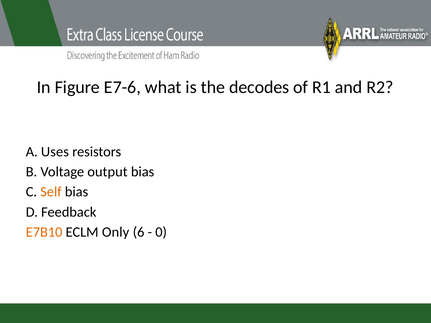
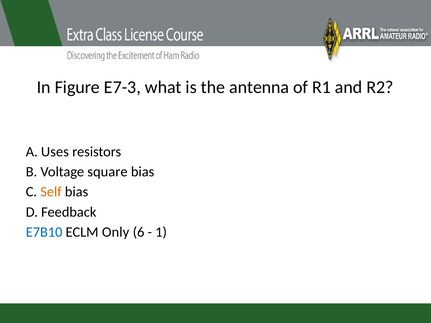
E7-6: E7-6 -> E7-3
decodes: decodes -> antenna
output: output -> square
E7B10 colour: orange -> blue
0: 0 -> 1
